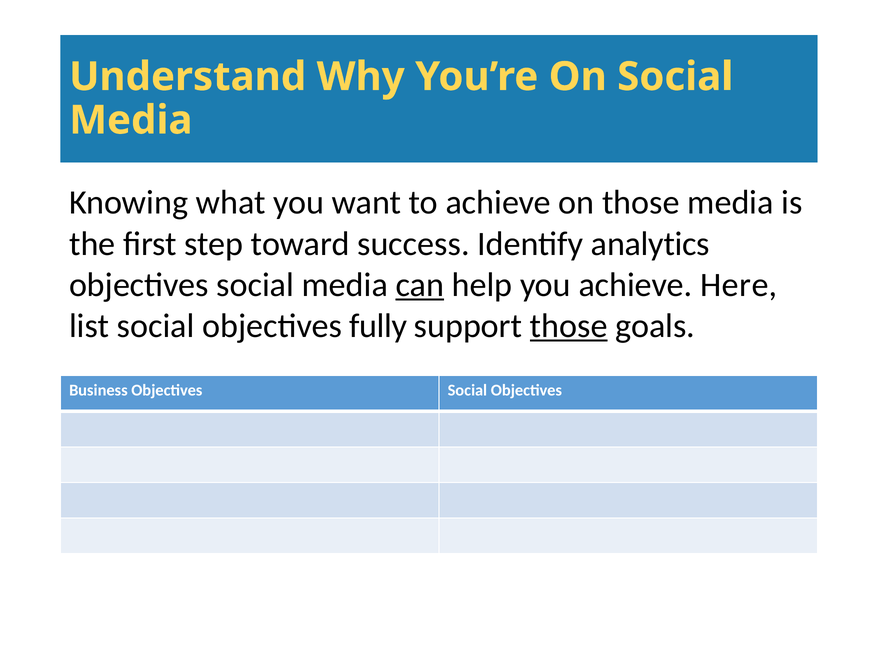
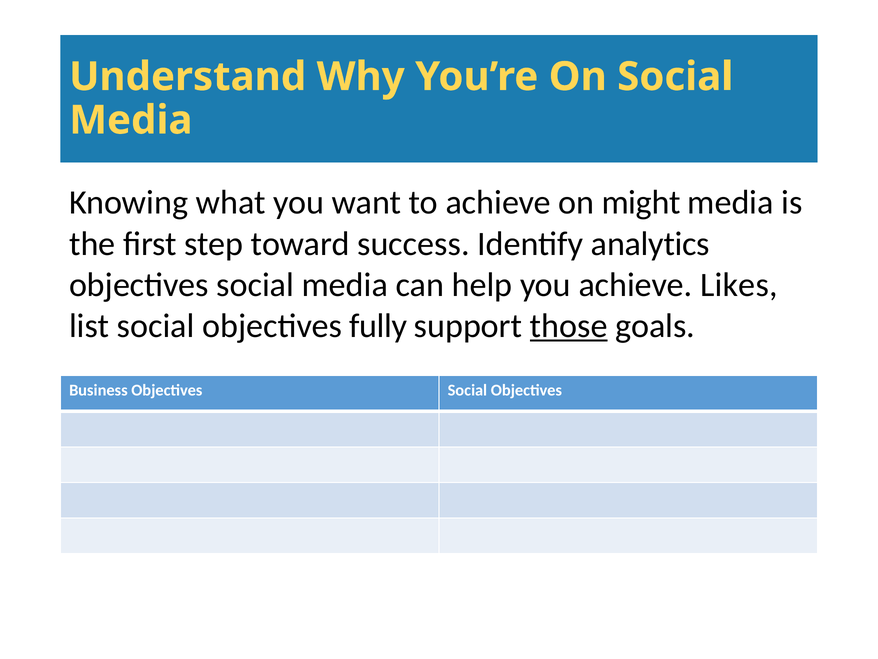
on those: those -> might
can underline: present -> none
Here: Here -> Likes
